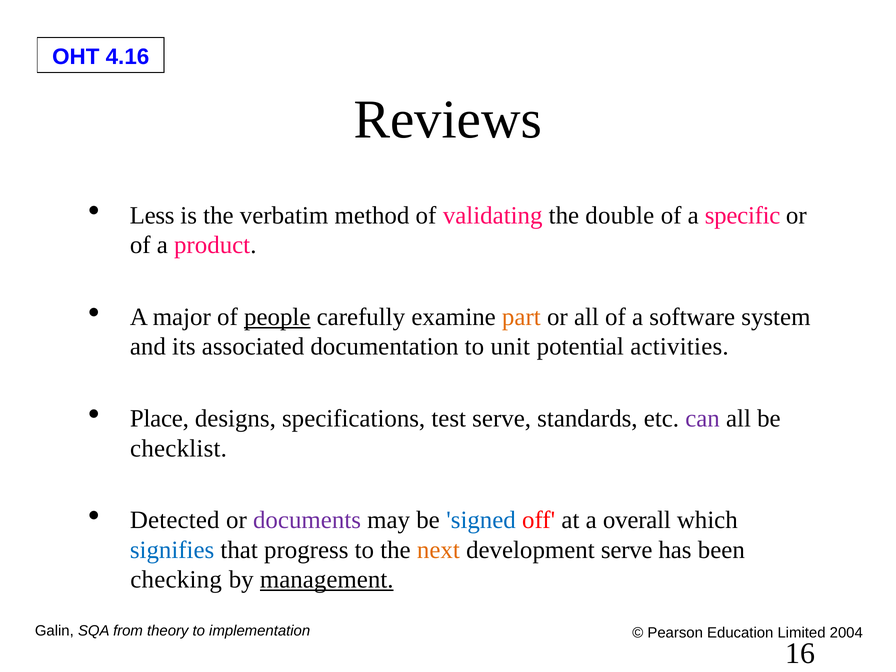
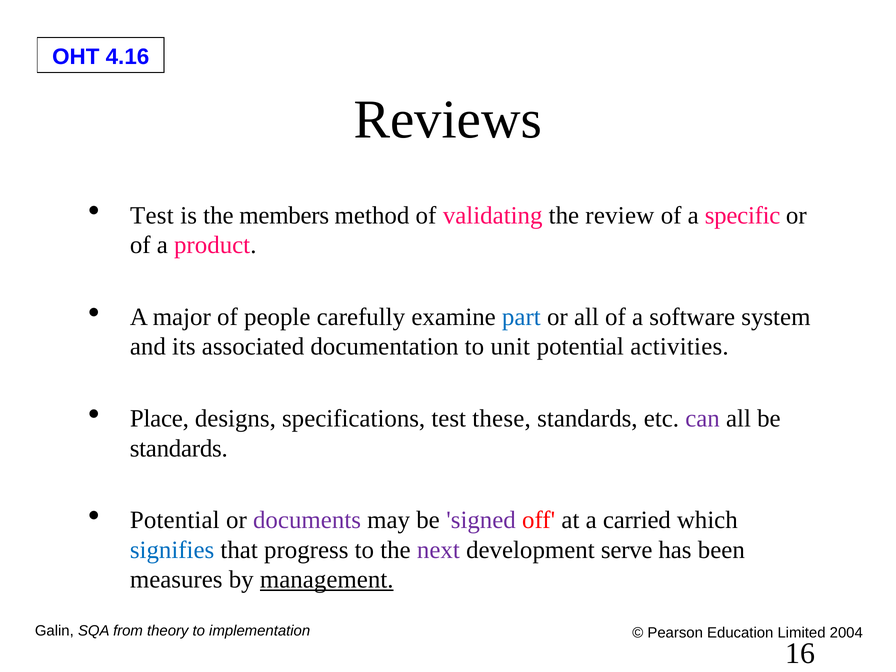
Less at (152, 215): Less -> Test
verbatim: verbatim -> members
double: double -> review
people underline: present -> none
part colour: orange -> blue
test serve: serve -> these
checklist at (179, 448): checklist -> standards
Detected at (175, 520): Detected -> Potential
signed colour: blue -> purple
overall: overall -> carried
next colour: orange -> purple
checking: checking -> measures
